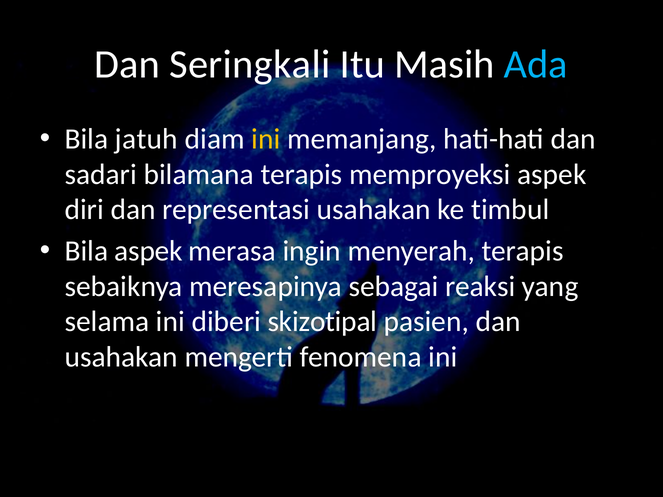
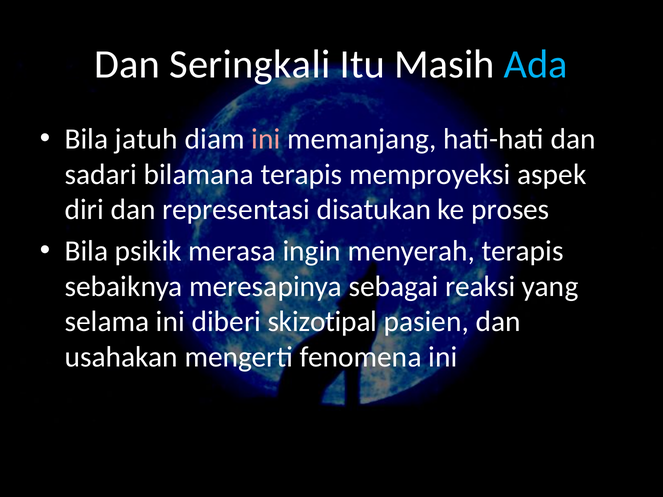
ini at (266, 139) colour: yellow -> pink
representasi usahakan: usahakan -> disatukan
timbul: timbul -> proses
Bila aspek: aspek -> psikik
